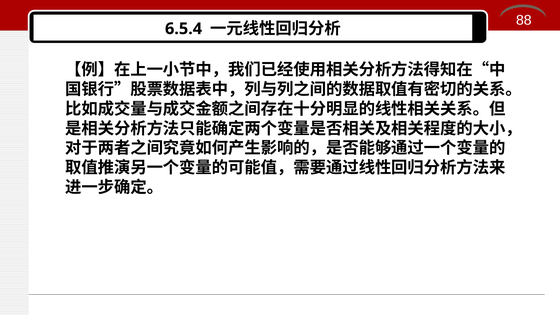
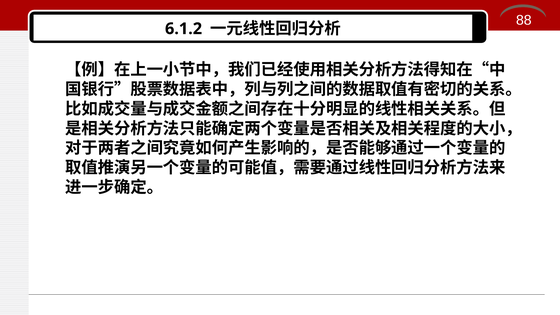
6.5.4: 6.5.4 -> 6.1.2
